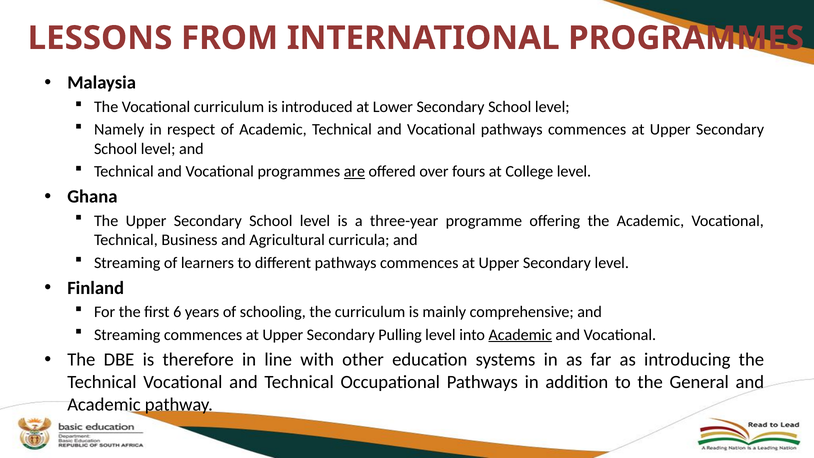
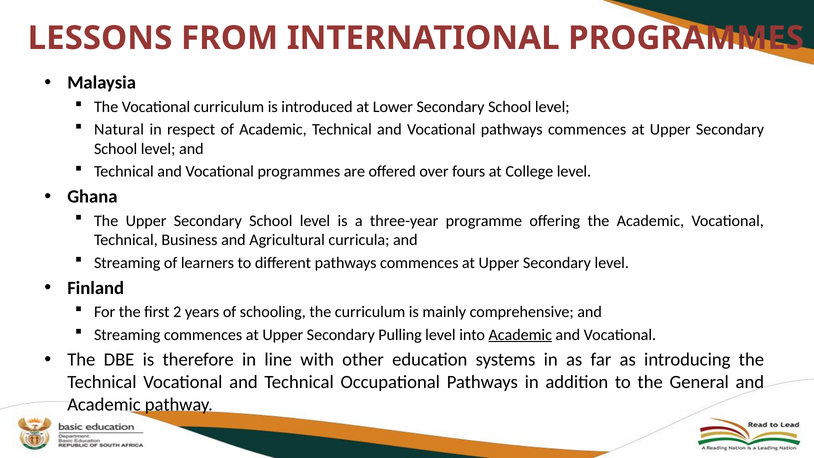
Namely: Namely -> Natural
are underline: present -> none
6: 6 -> 2
